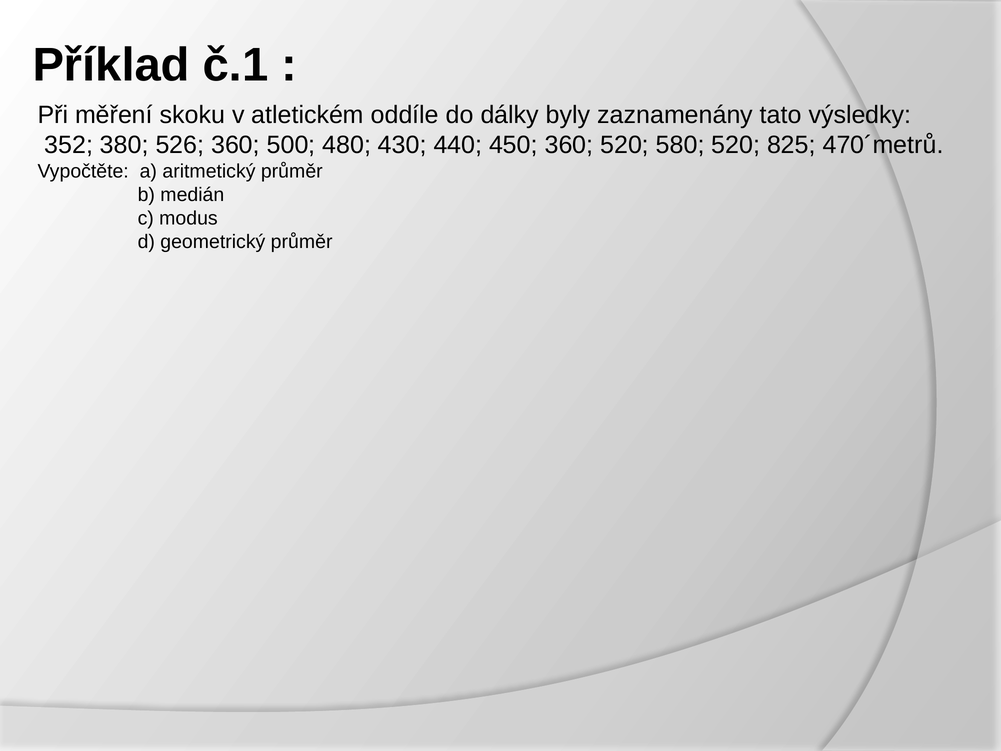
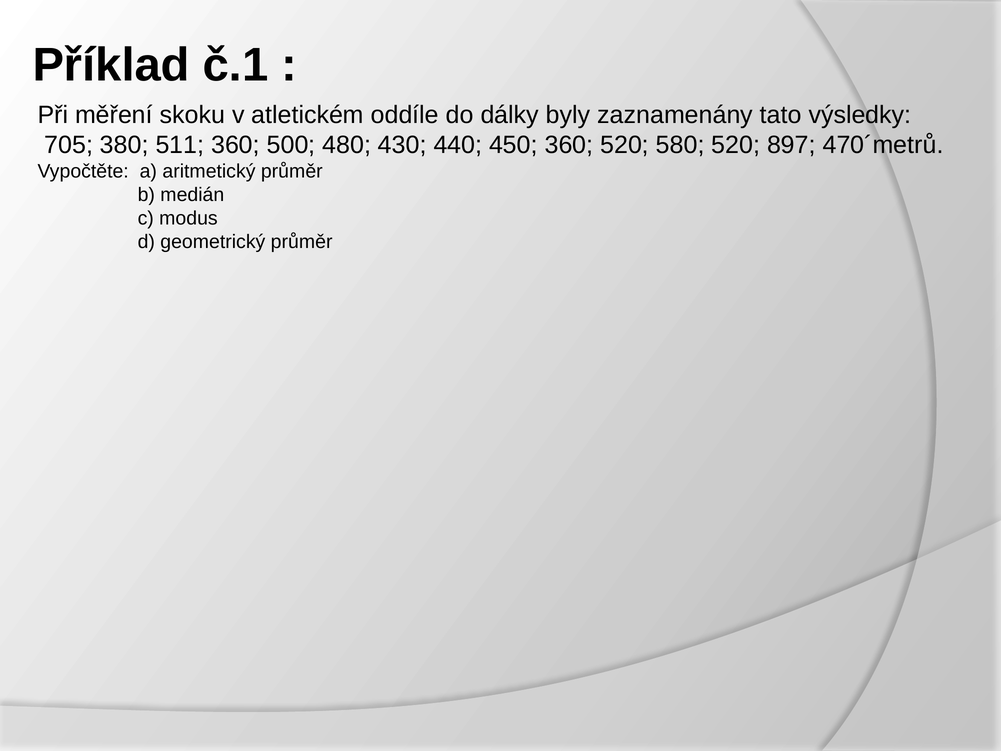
352: 352 -> 705
526: 526 -> 511
825: 825 -> 897
